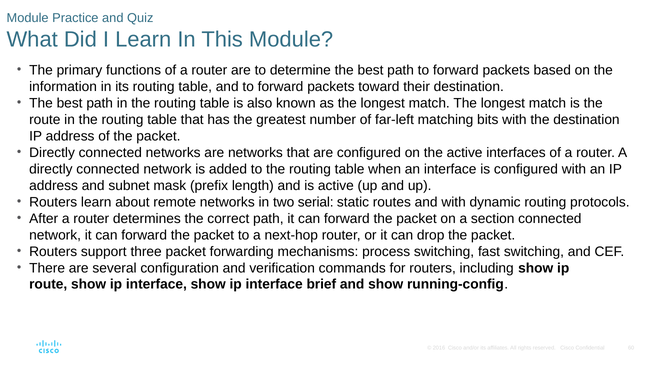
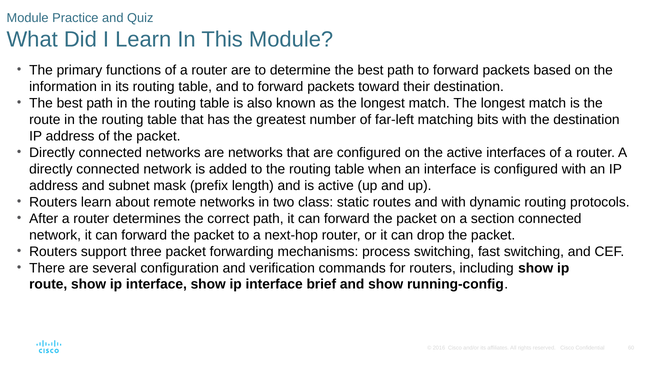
serial: serial -> class
